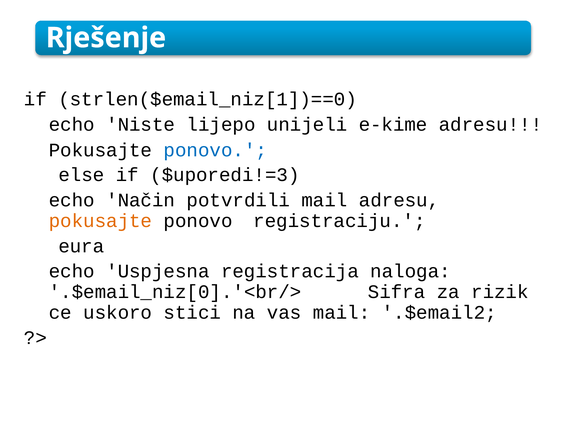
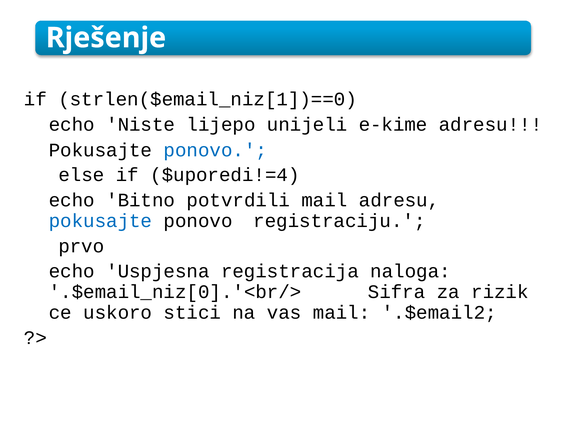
$uporedi!=3: $uporedi!=3 -> $uporedi!=4
Način: Način -> Bitno
pokusajte at (100, 221) colour: orange -> blue
eura: eura -> prvo
